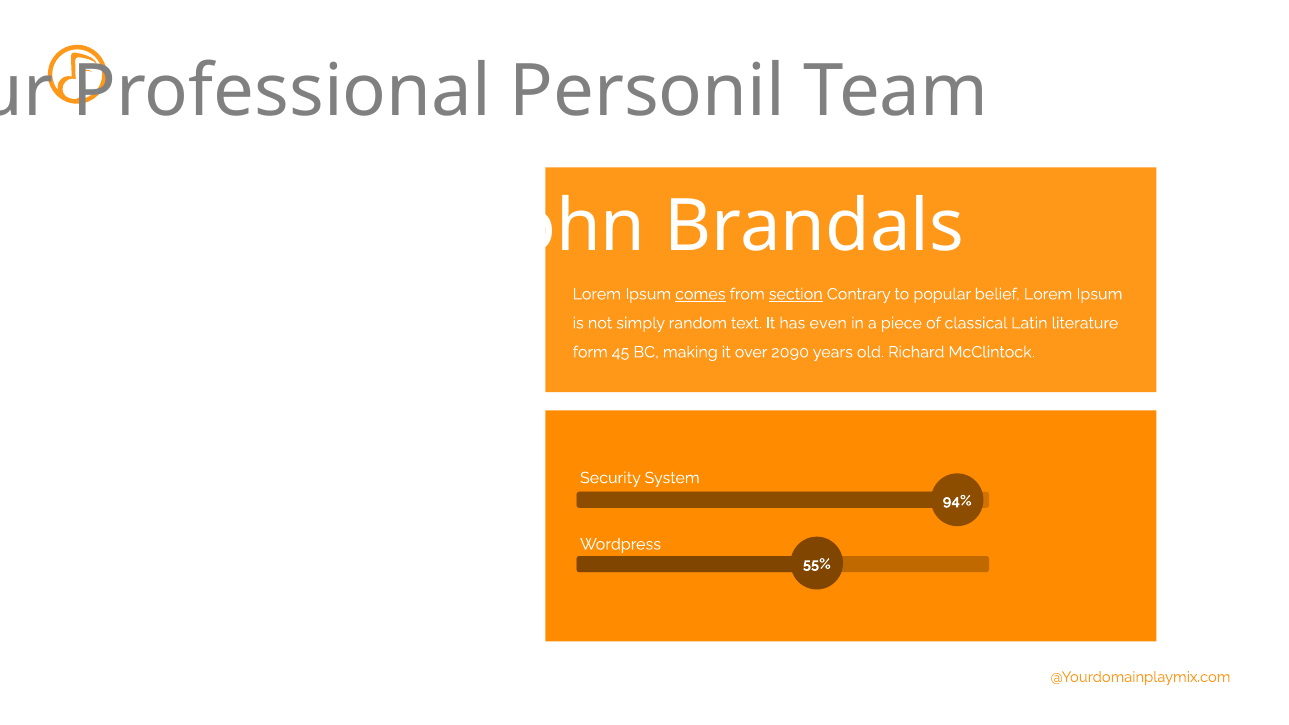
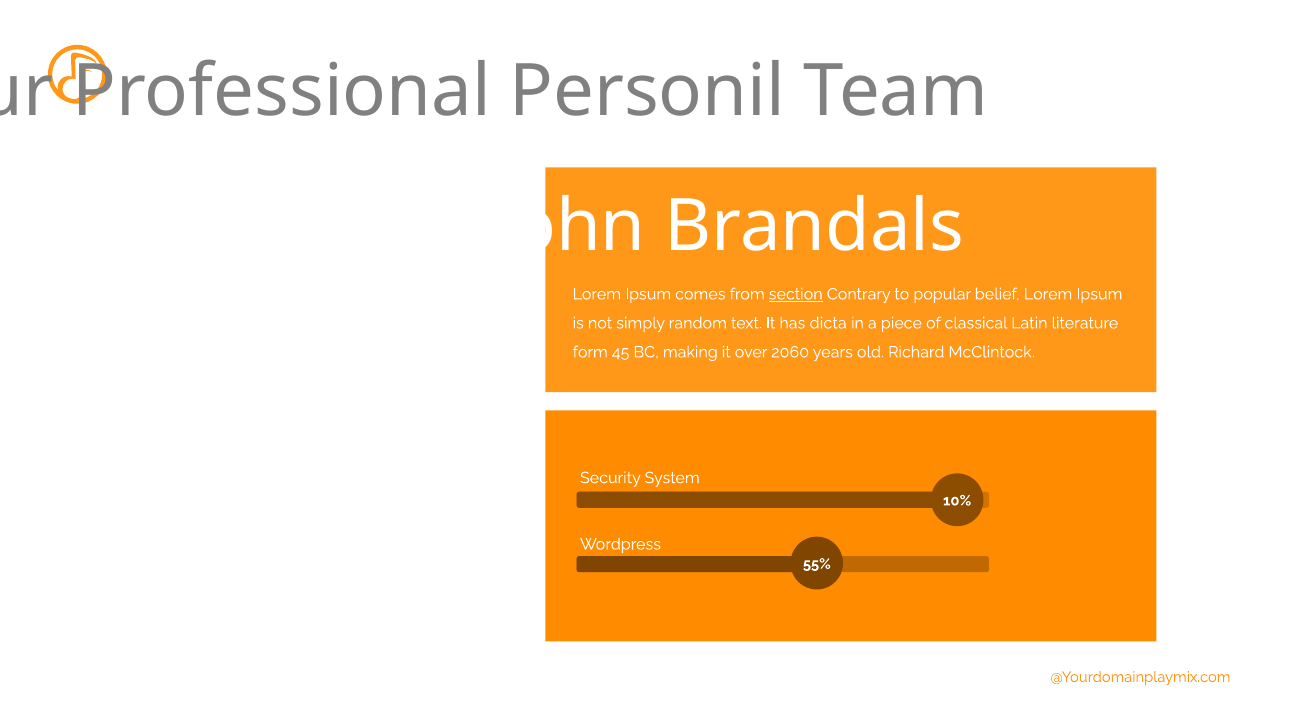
comes underline: present -> none
even: even -> dicta
2090: 2090 -> 2060
94%: 94% -> 10%
